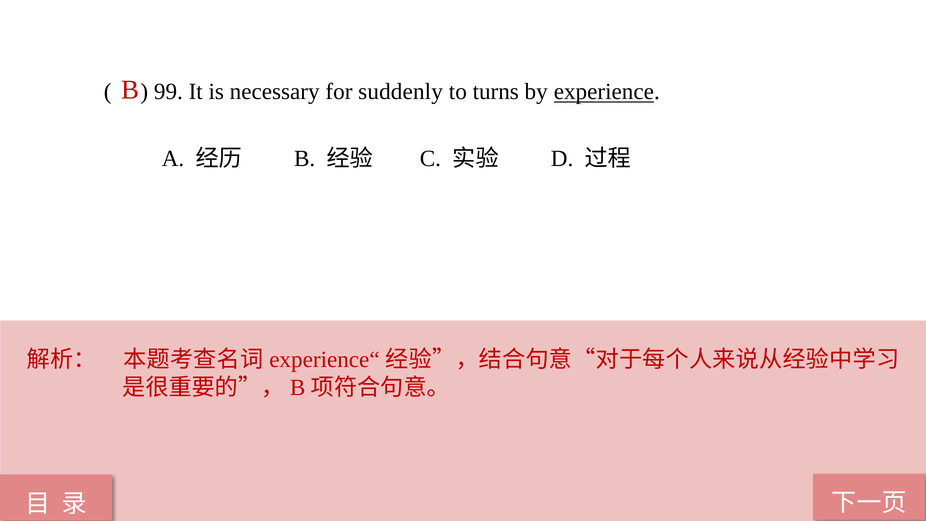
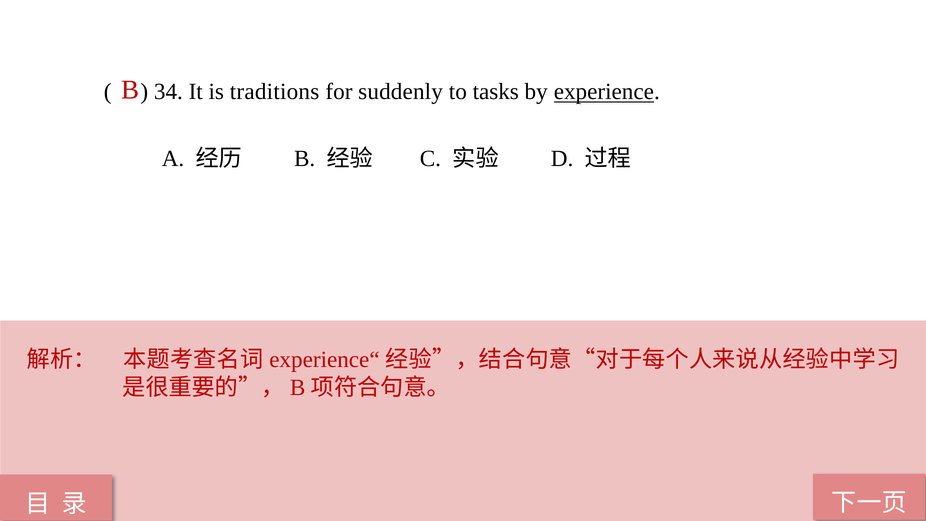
99: 99 -> 34
necessary: necessary -> traditions
turns: turns -> tasks
